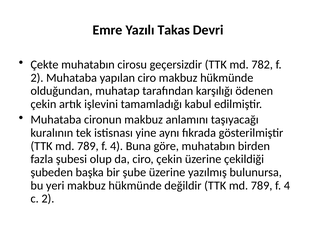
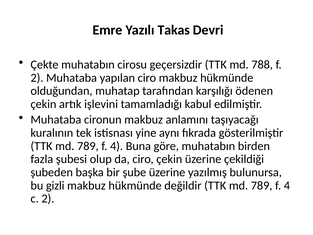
782: 782 -> 788
yeri: yeri -> gizli
